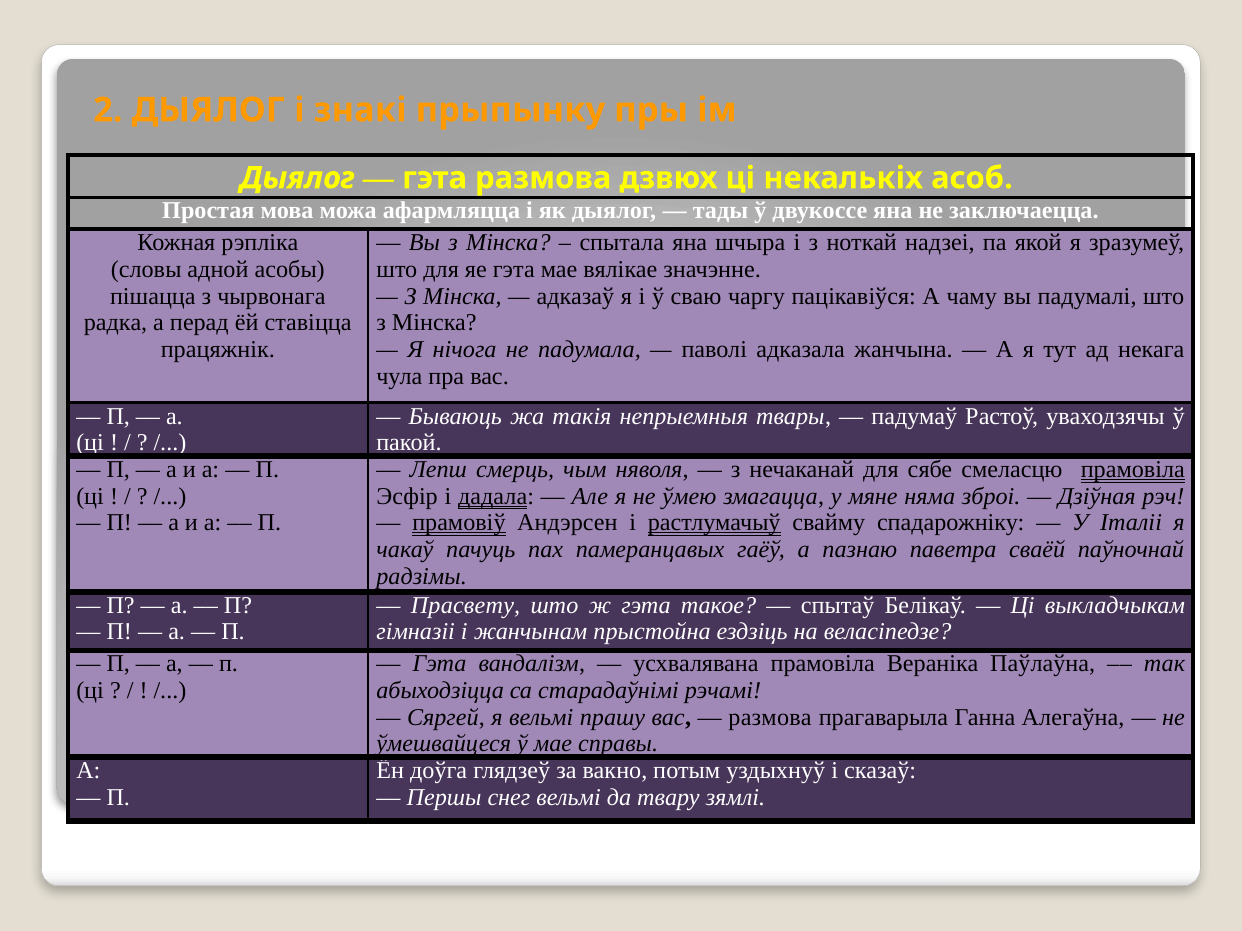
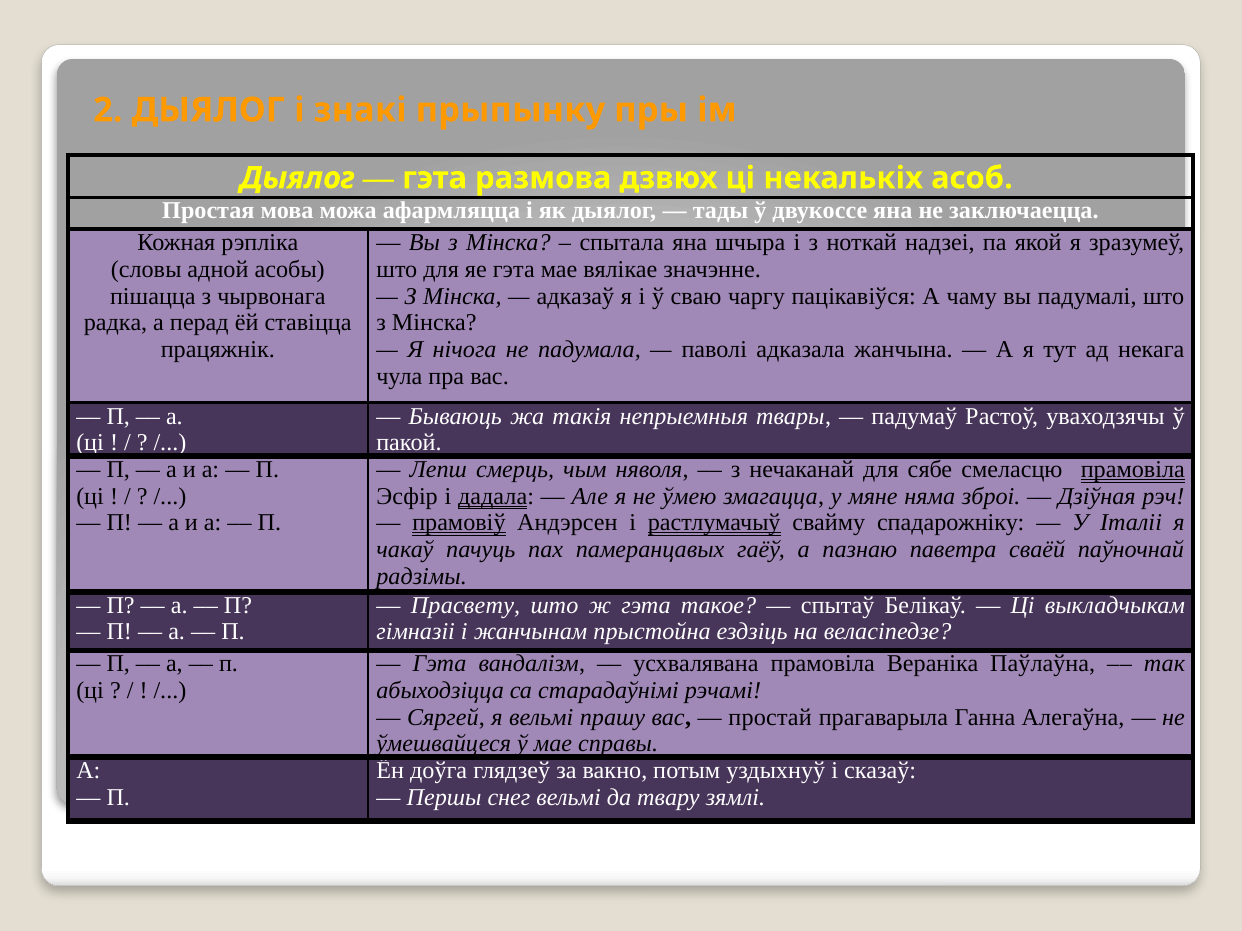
размова at (770, 718): размова -> простай
